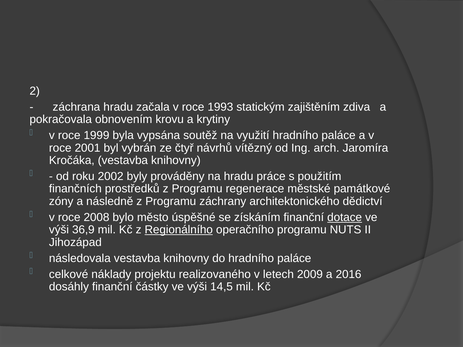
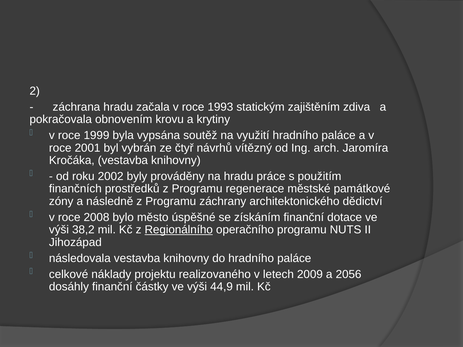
dotace underline: present -> none
36,9: 36,9 -> 38,2
2016: 2016 -> 2056
14,5: 14,5 -> 44,9
